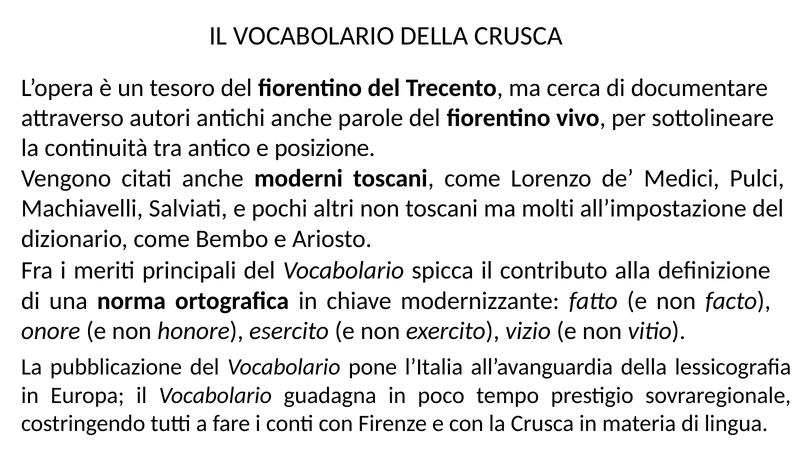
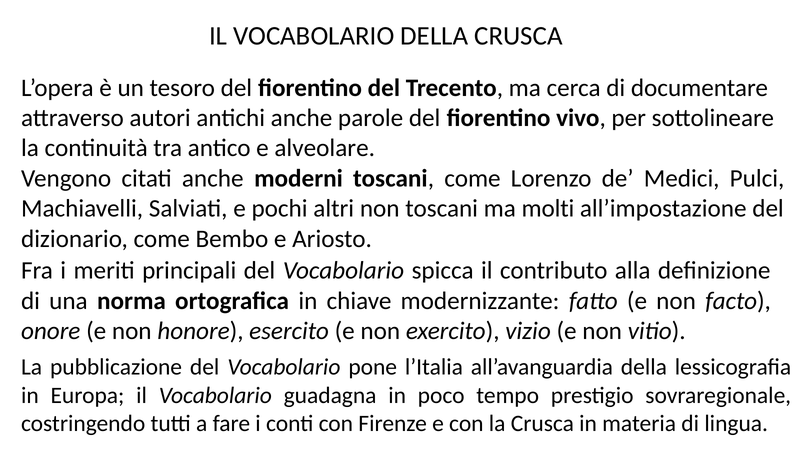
posizione: posizione -> alveolare
